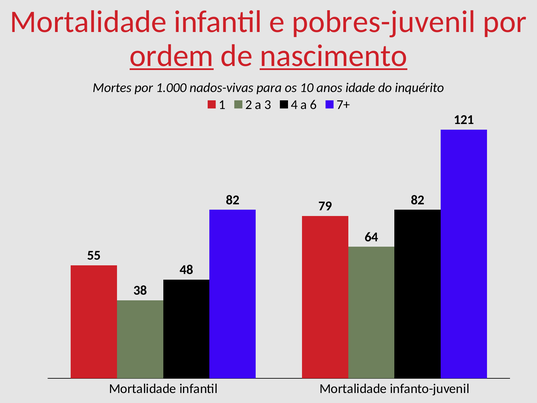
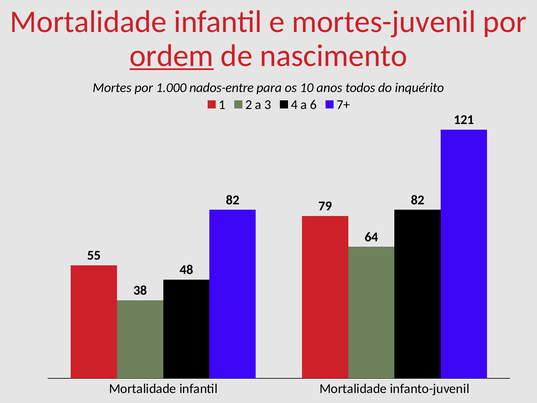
pobres-juvenil: pobres-juvenil -> mortes-juvenil
nascimento underline: present -> none
nados-vivas: nados-vivas -> nados-entre
idade: idade -> todos
